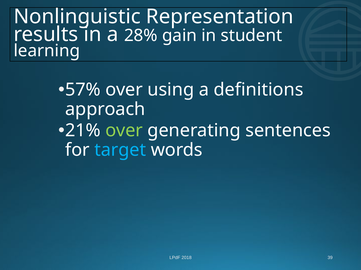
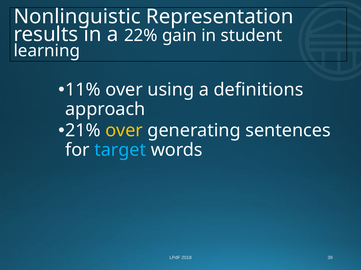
28%: 28% -> 22%
57%: 57% -> 11%
over at (124, 131) colour: light green -> yellow
